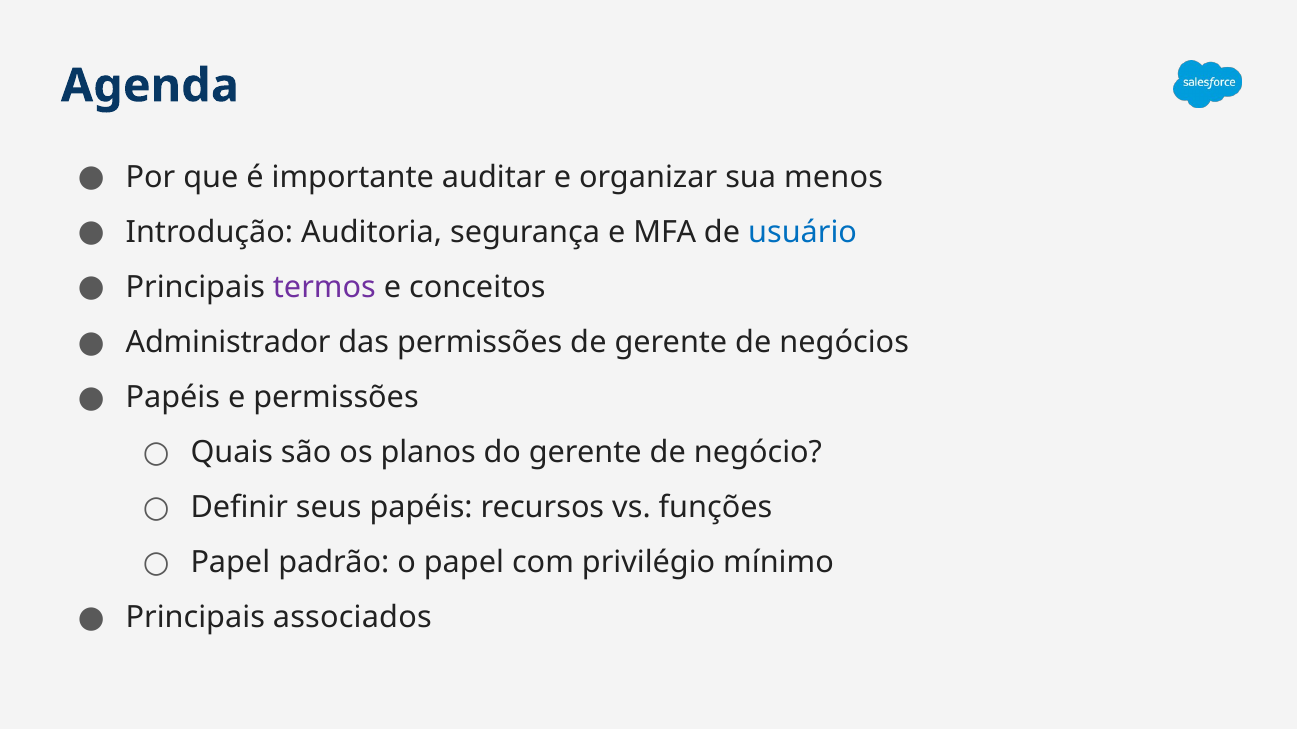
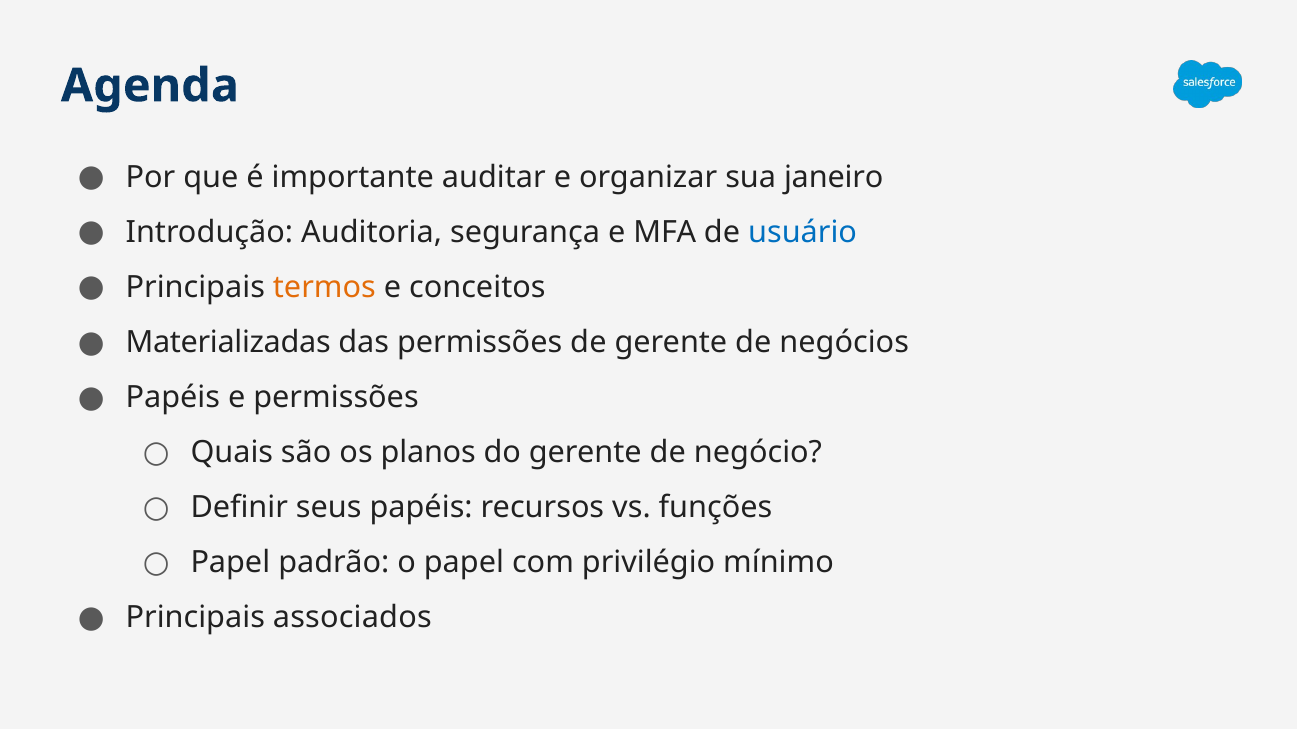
menos: menos -> janeiro
termos colour: purple -> orange
Administrador: Administrador -> Materializadas
